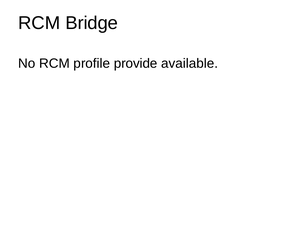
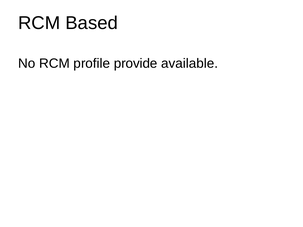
Bridge: Bridge -> Based
